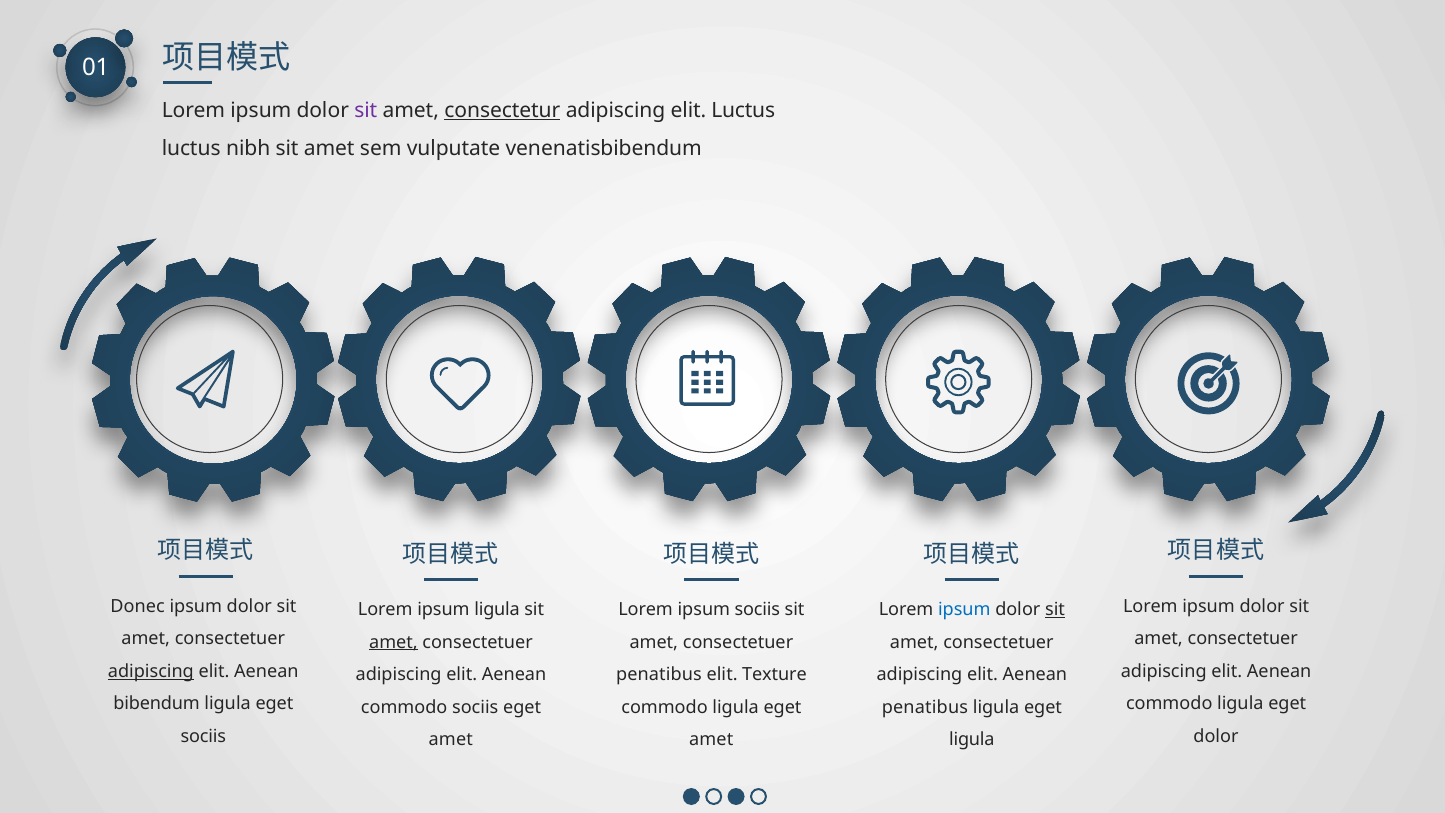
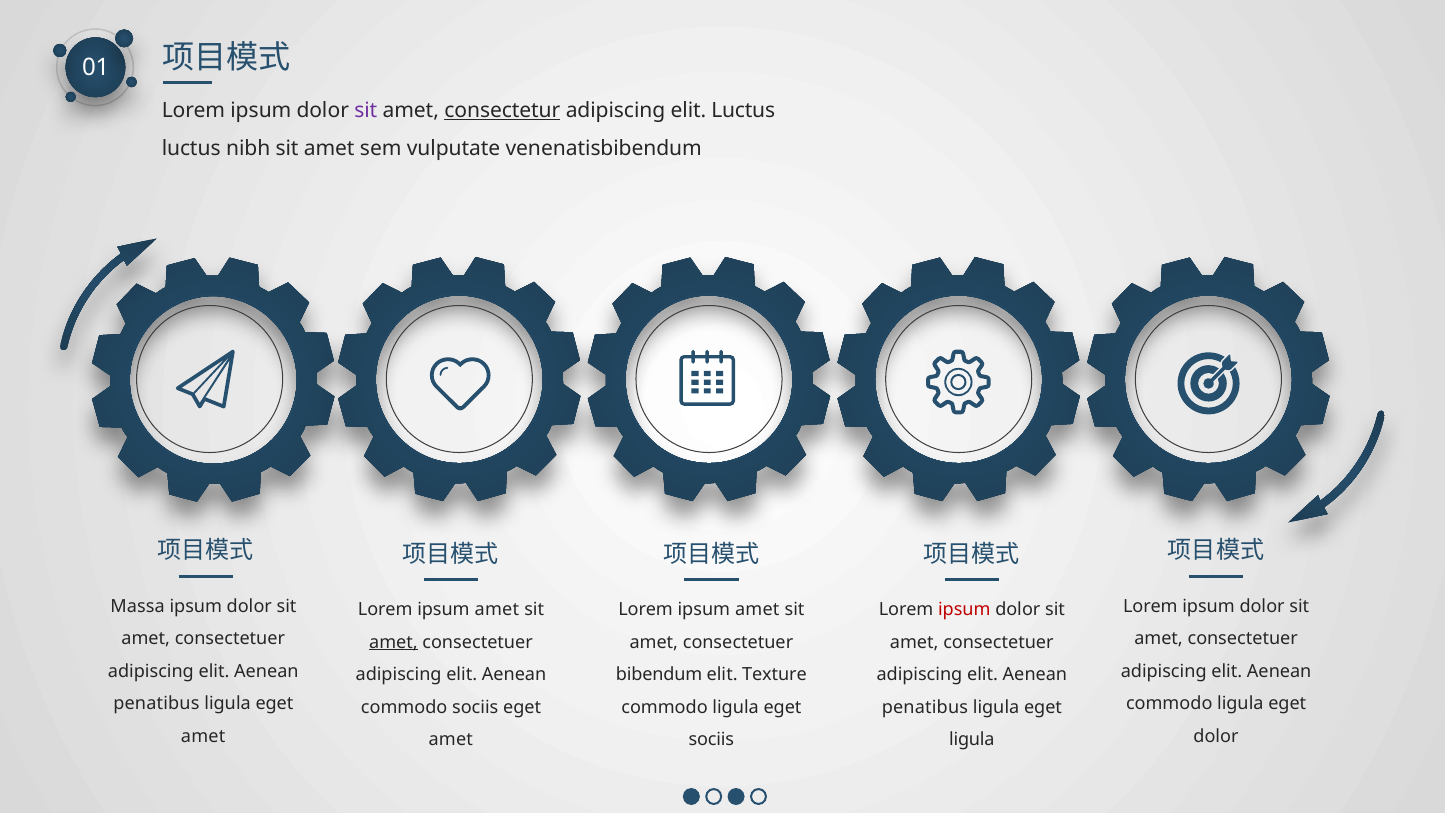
Donec: Donec -> Massa
ligula at (497, 609): ligula -> amet
sociis at (757, 609): sociis -> amet
ipsum at (964, 609) colour: blue -> red
sit at (1055, 609) underline: present -> none
adipiscing at (151, 671) underline: present -> none
penatibus at (659, 675): penatibus -> bibendum
bibendum at (157, 704): bibendum -> penatibus
sociis at (203, 736): sociis -> amet
amet at (711, 740): amet -> sociis
